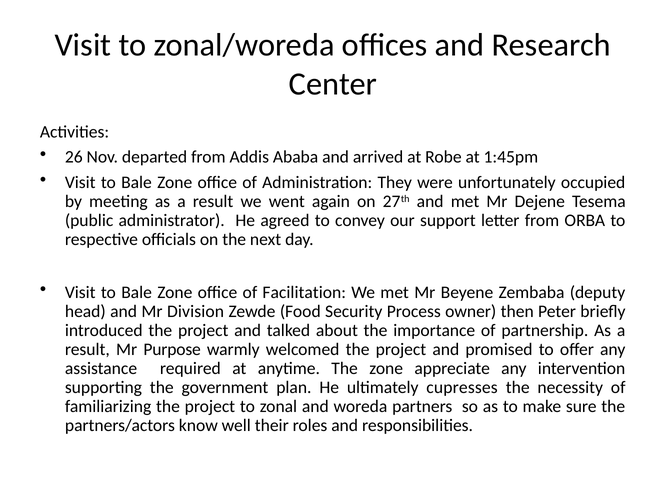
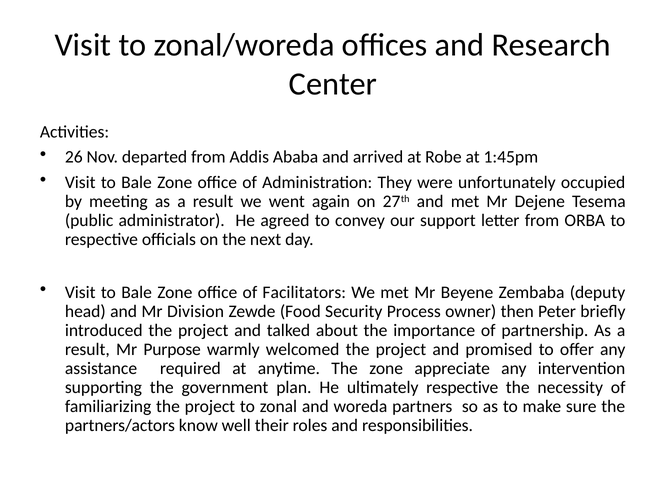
Facilitation: Facilitation -> Facilitators
ultimately cupresses: cupresses -> respective
